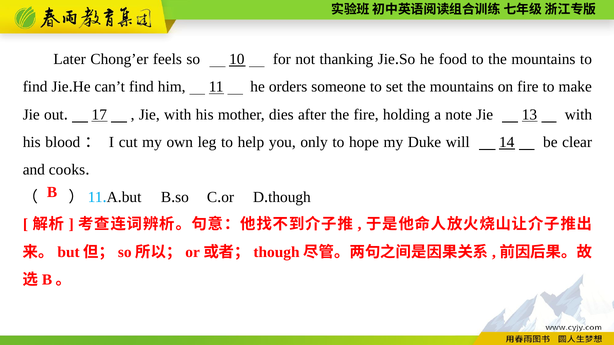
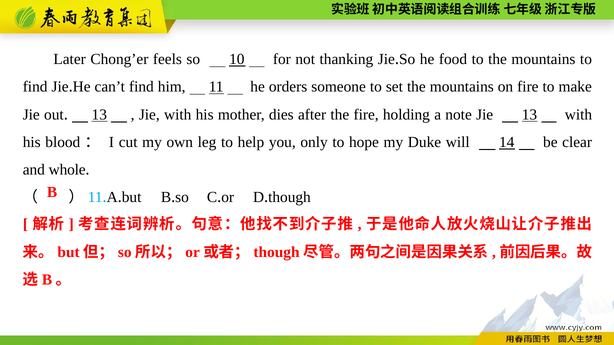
17 at (99, 115): 17 -> 13
cooks: cooks -> whole
